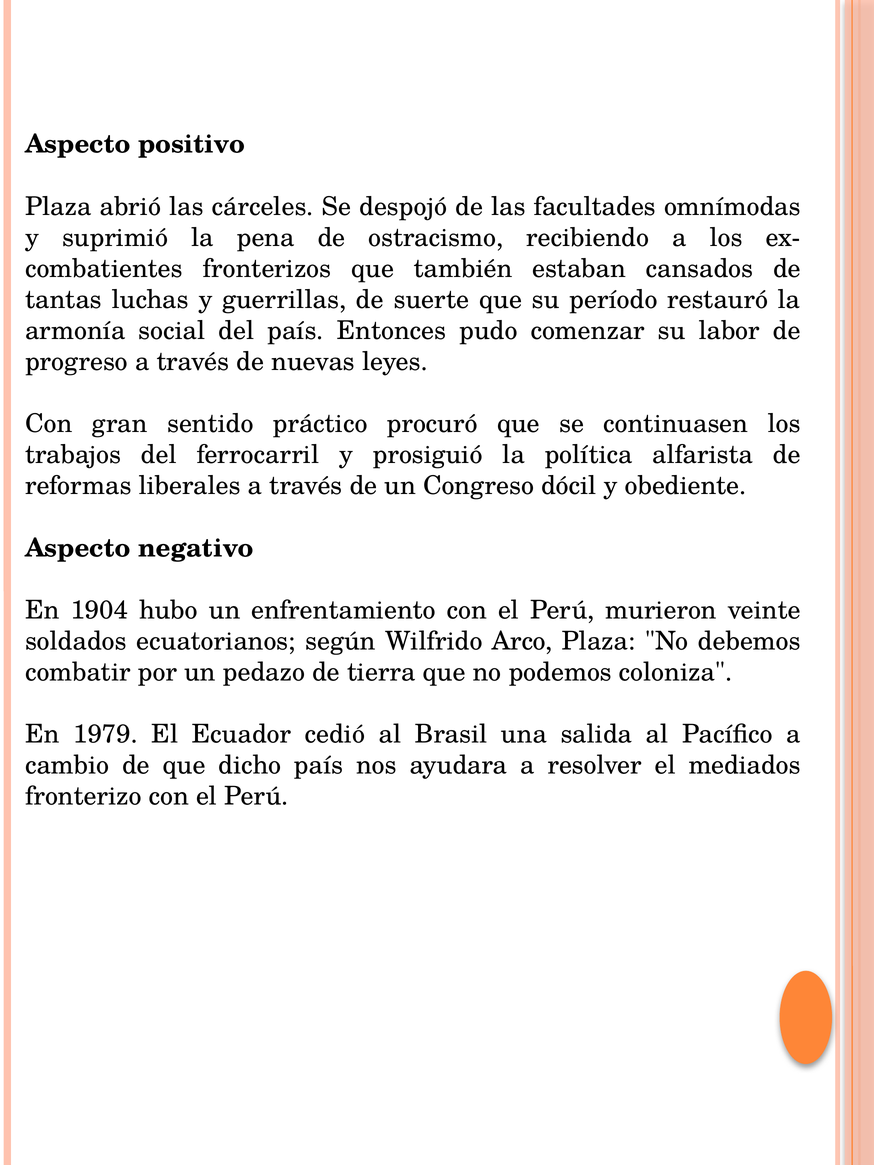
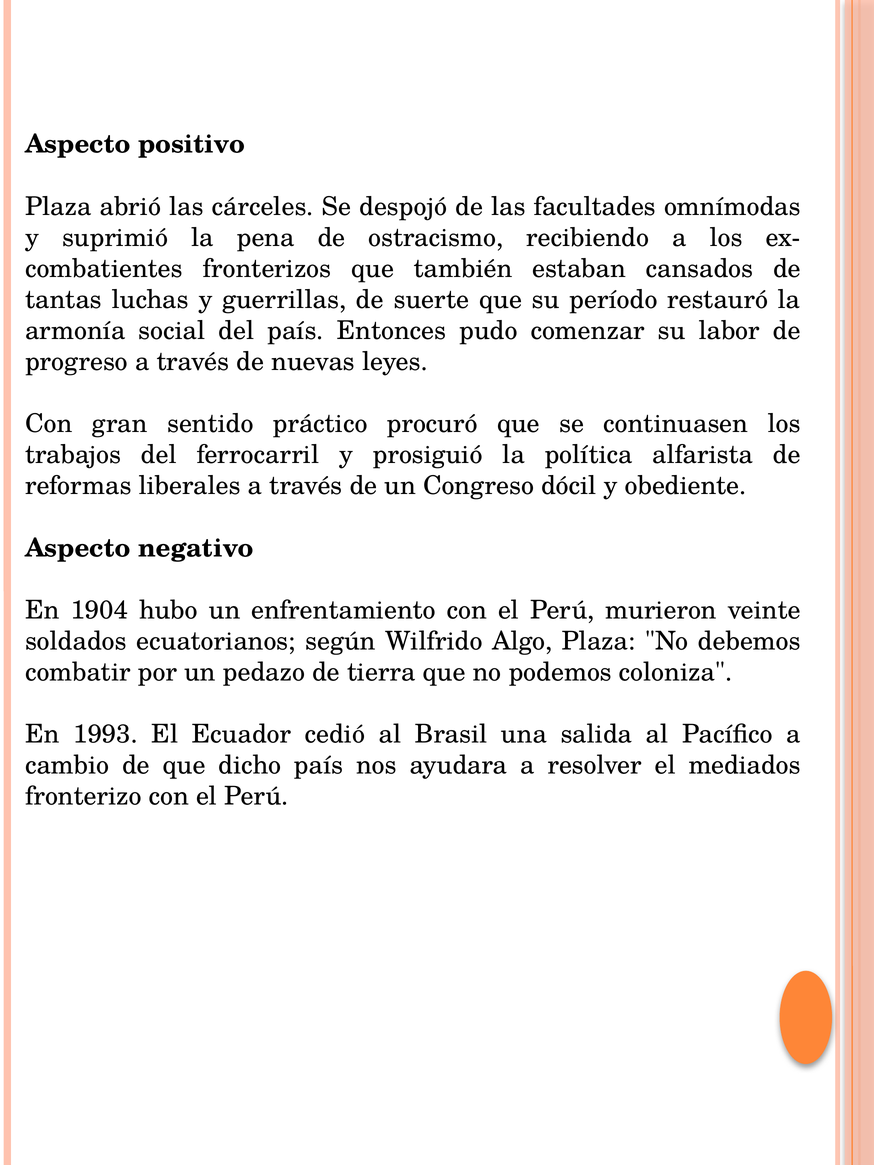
Arco: Arco -> Algo
1979: 1979 -> 1993
